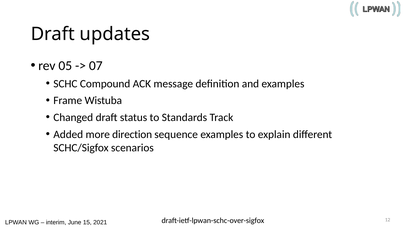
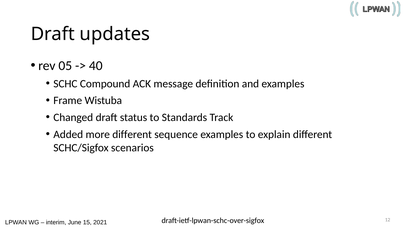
07: 07 -> 40
more direction: direction -> different
